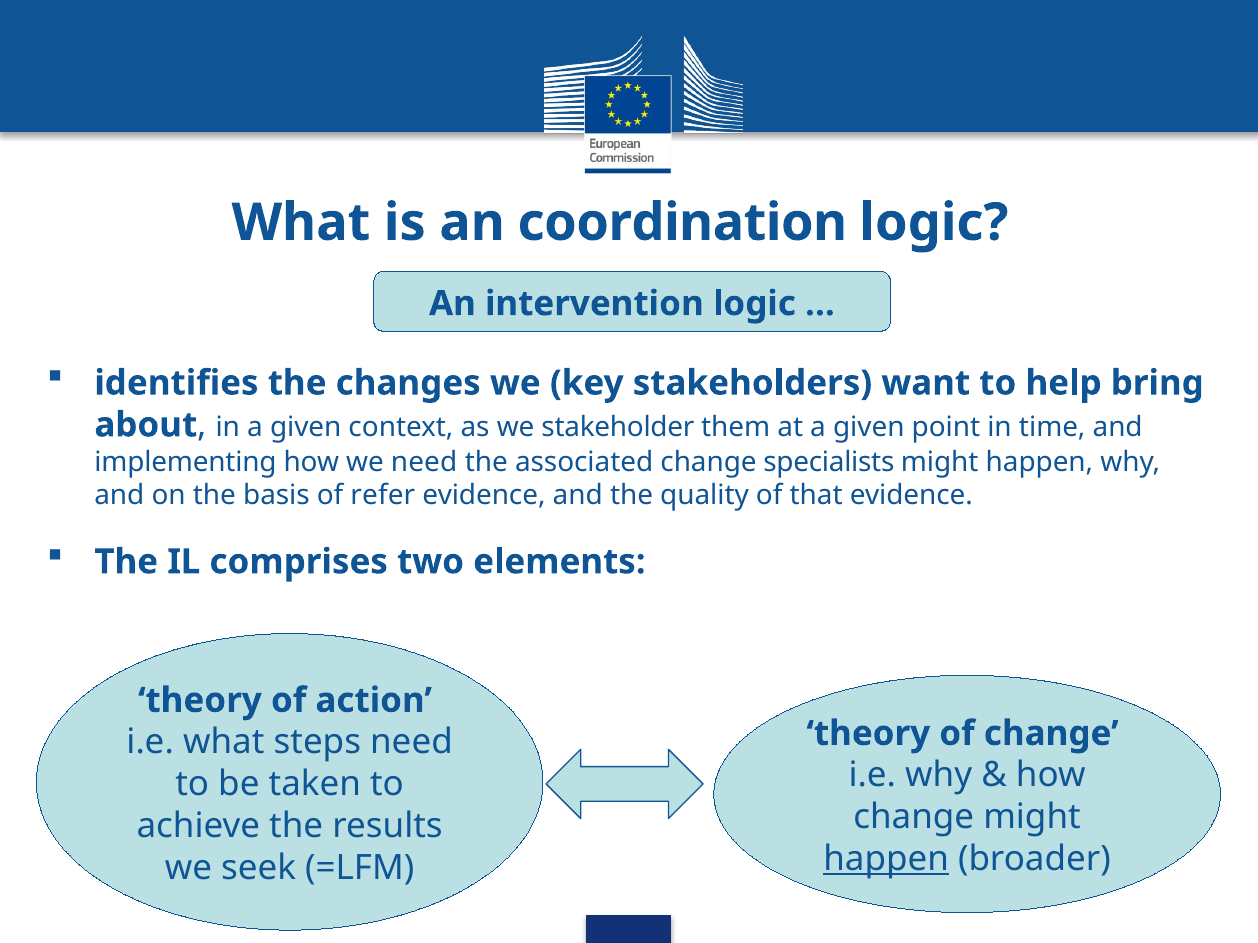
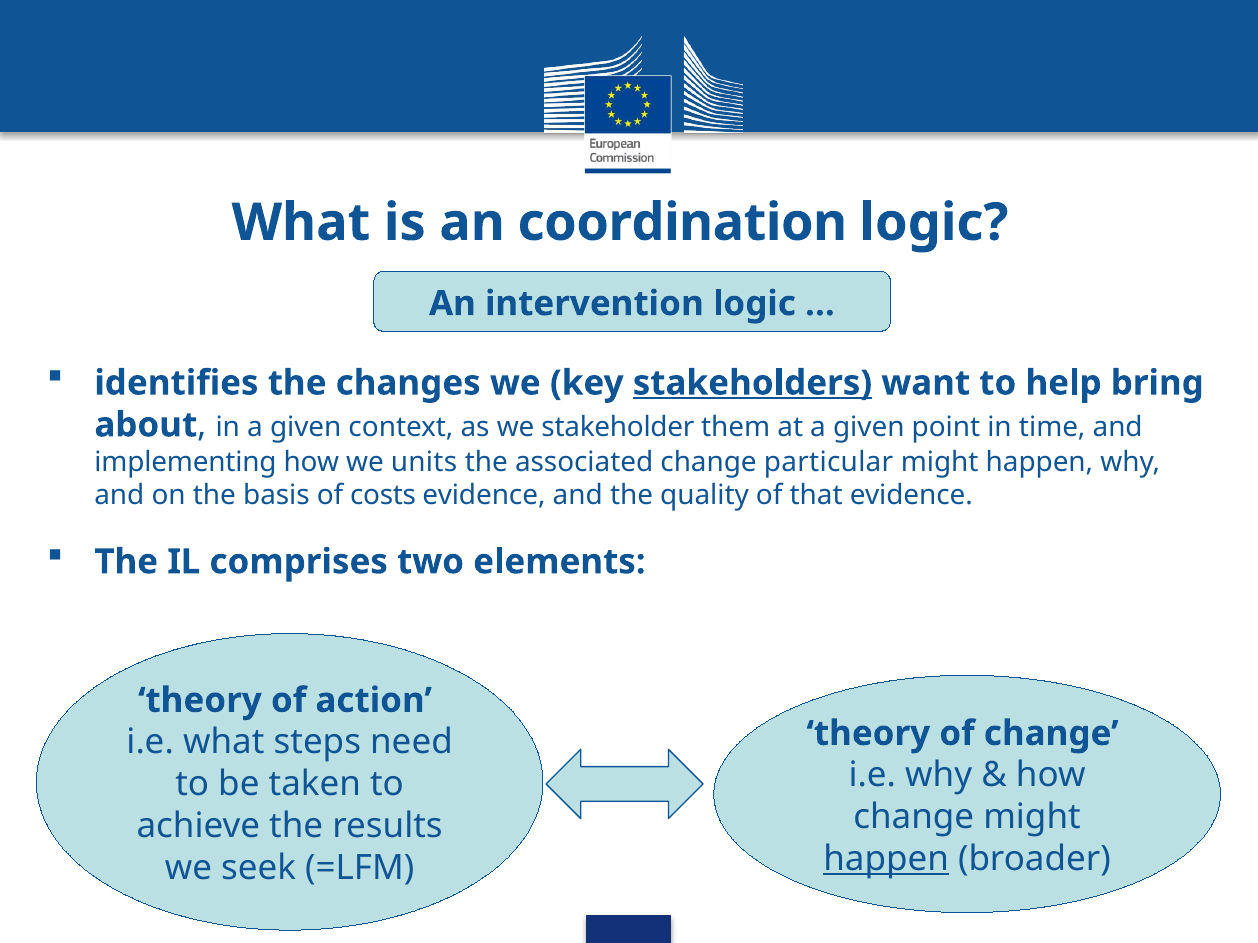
stakeholders underline: none -> present
we need: need -> units
specialists: specialists -> particular
refer: refer -> costs
